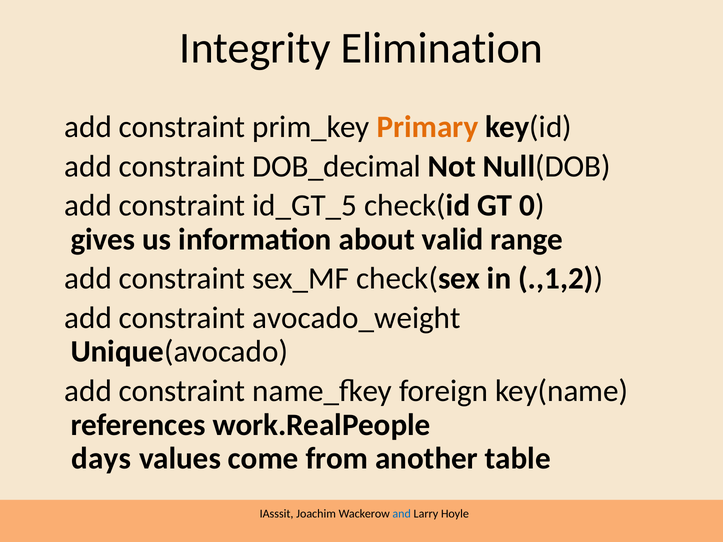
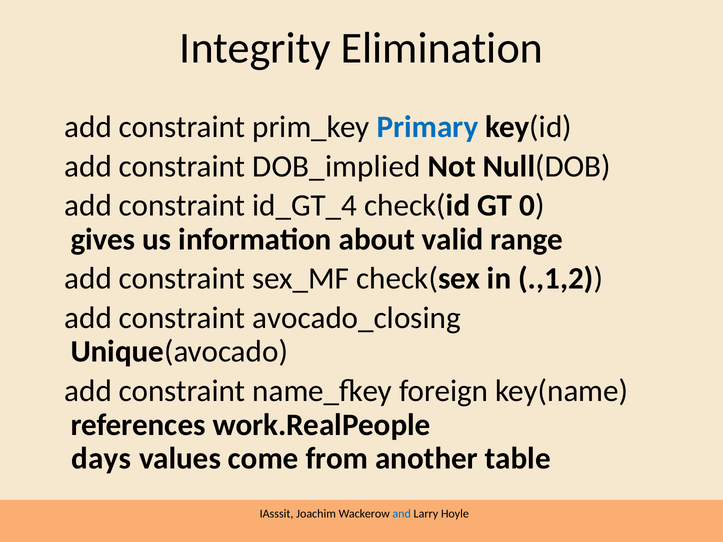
Primary colour: orange -> blue
DOB_decimal: DOB_decimal -> DOB_implied
id_GT_5: id_GT_5 -> id_GT_4
avocado_weight: avocado_weight -> avocado_closing
